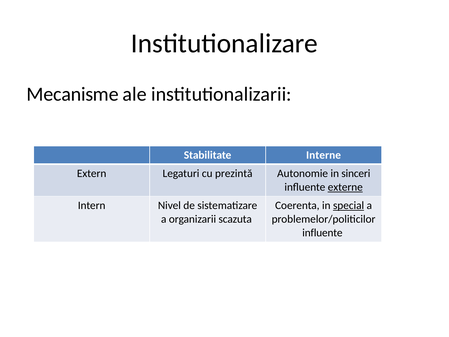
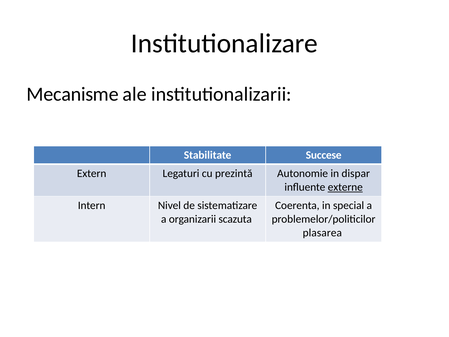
Interne: Interne -> Succese
sinceri: sinceri -> dispar
special underline: present -> none
influente at (322, 233): influente -> plasarea
